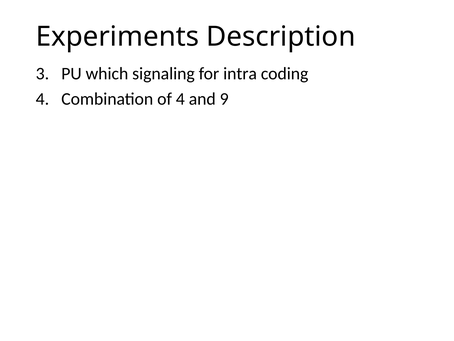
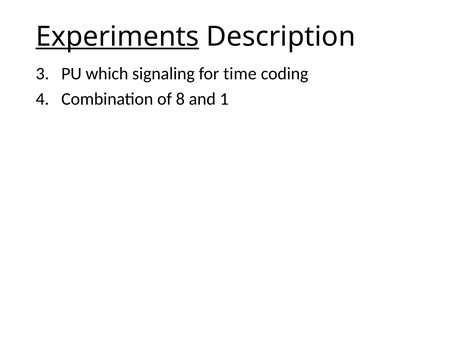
Experiments underline: none -> present
intra: intra -> time
of 4: 4 -> 8
9: 9 -> 1
